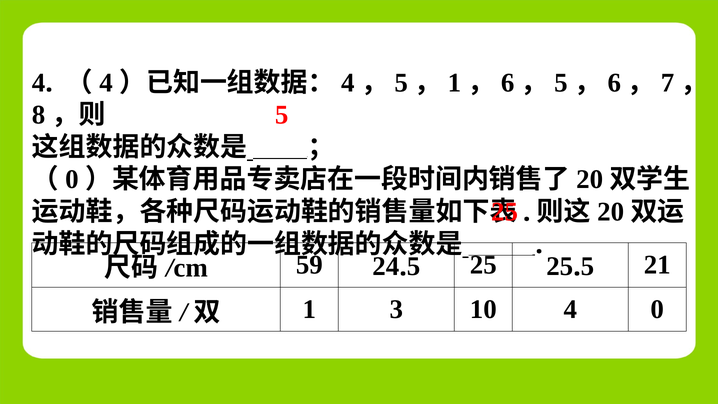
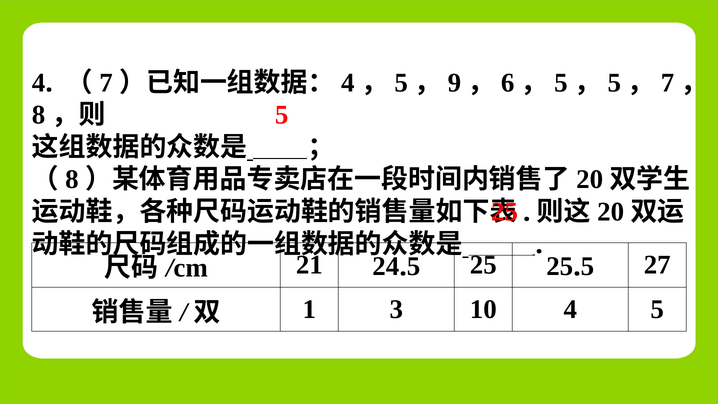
4 at (106, 83): 4 -> 7
1 at (454, 83): 1 -> 9
6 at (614, 83): 6 -> 5
0 at (72, 180): 0 -> 8
59: 59 -> 21
21: 21 -> 27
4 0: 0 -> 5
